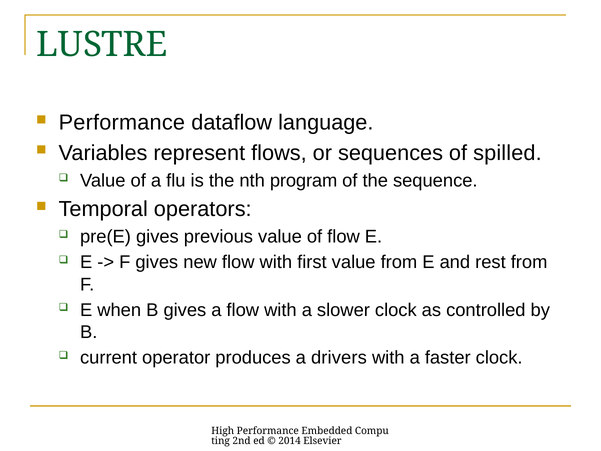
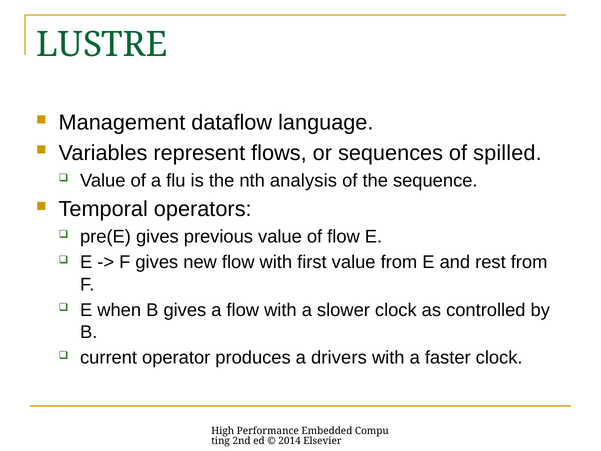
Performance at (122, 123): Performance -> Management
program: program -> analysis
